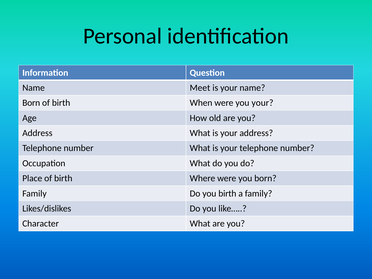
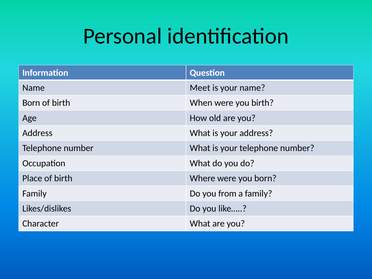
you your: your -> birth
you birth: birth -> from
